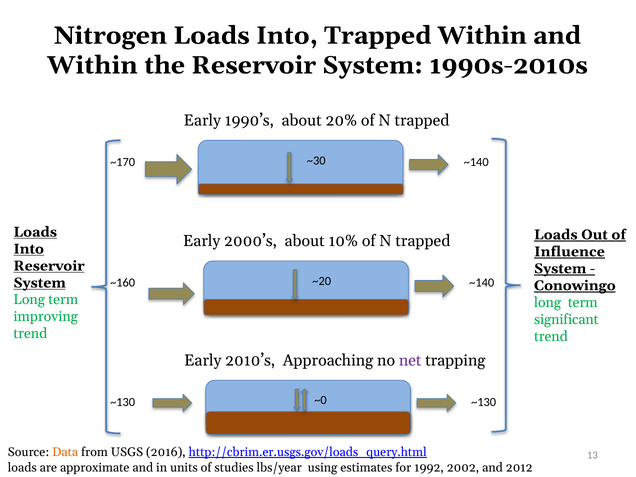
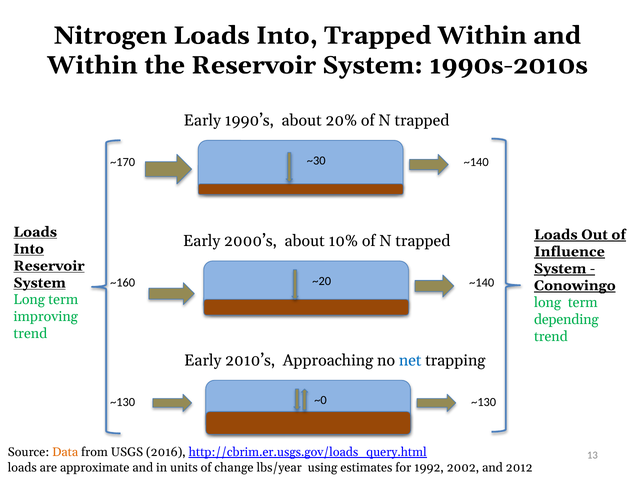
significant: significant -> depending
net colour: purple -> blue
studies: studies -> change
